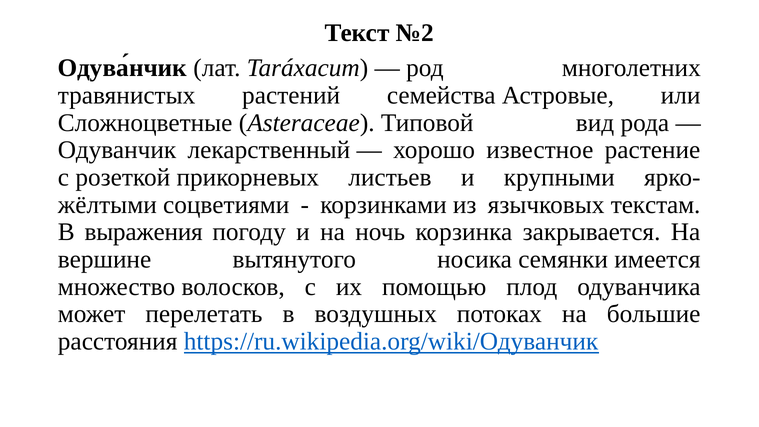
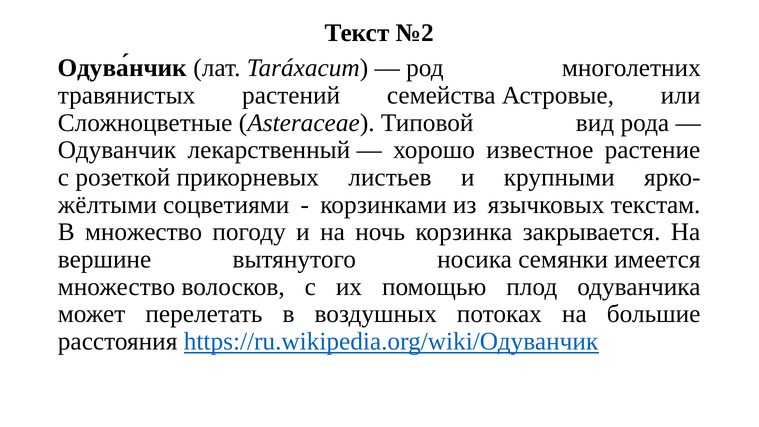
В выражения: выражения -> множество
